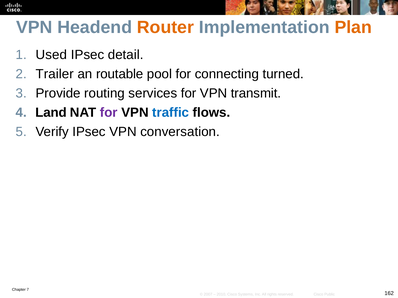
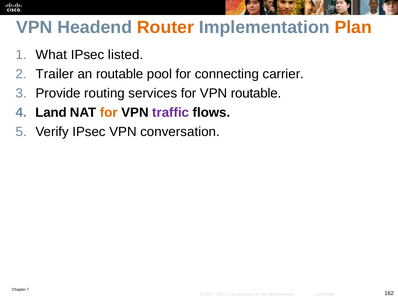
Used: Used -> What
detail: detail -> listed
turned: turned -> carrier
VPN transmit: transmit -> routable
for at (109, 113) colour: purple -> orange
traffic colour: blue -> purple
